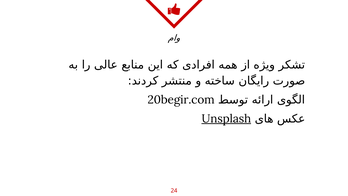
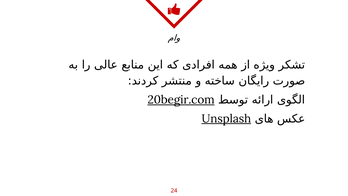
20begir.com underline: none -> present
